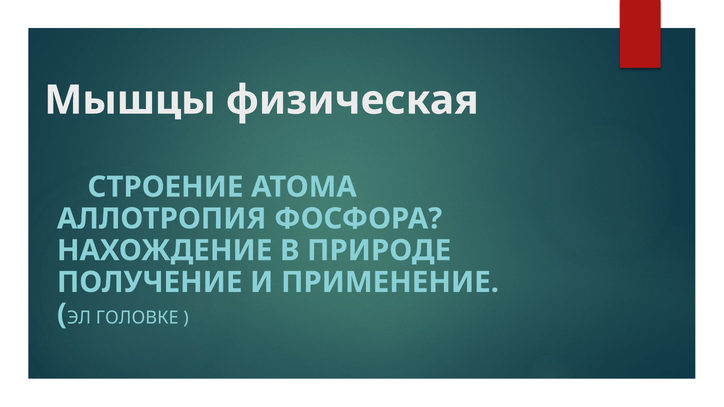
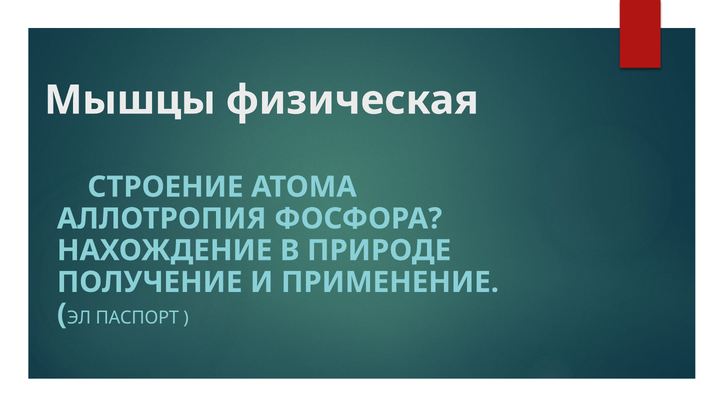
ГОЛОВКЕ: ГОЛОВКЕ -> ПАСПОРТ
